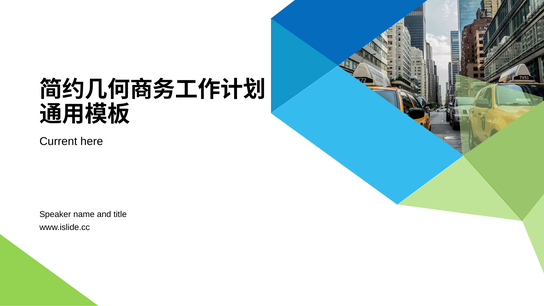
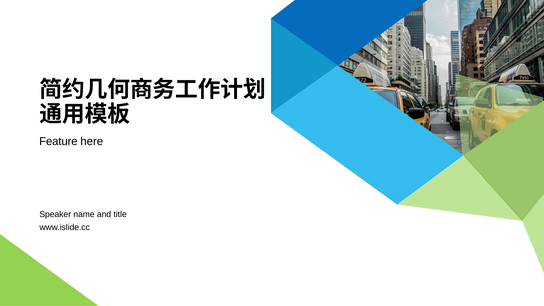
Current: Current -> Feature
